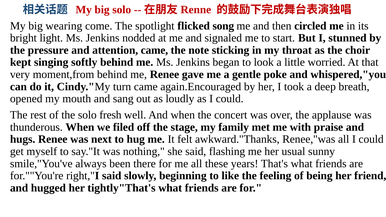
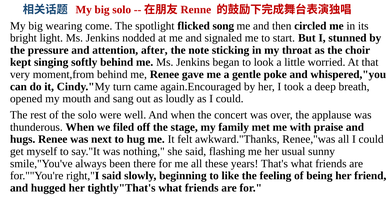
attention came: came -> after
fresh: fresh -> were
